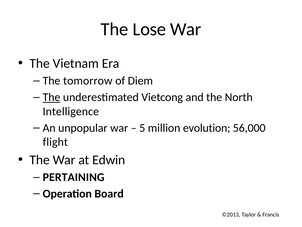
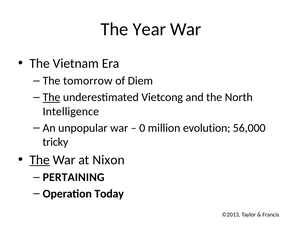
Lose: Lose -> Year
5: 5 -> 0
flight: flight -> tricky
The at (40, 160) underline: none -> present
Edwin: Edwin -> Nixon
Board: Board -> Today
